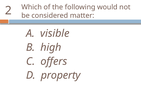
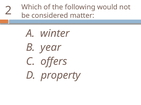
visible: visible -> winter
high: high -> year
